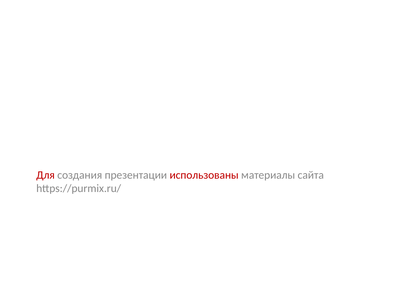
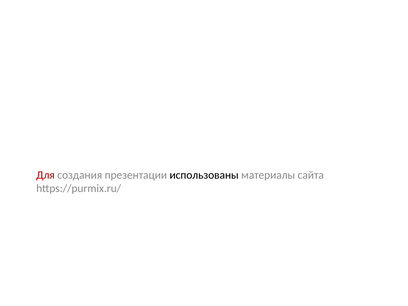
использованы colour: red -> black
